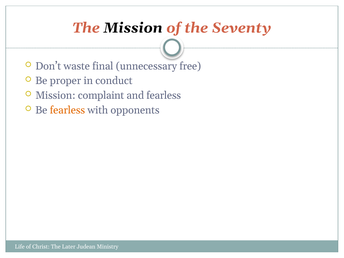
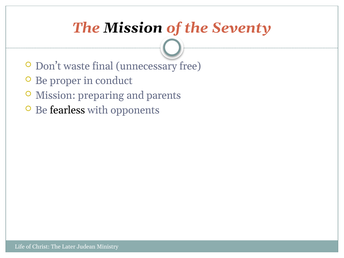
complaint: complaint -> preparing
and fearless: fearless -> parents
fearless at (67, 110) colour: orange -> black
